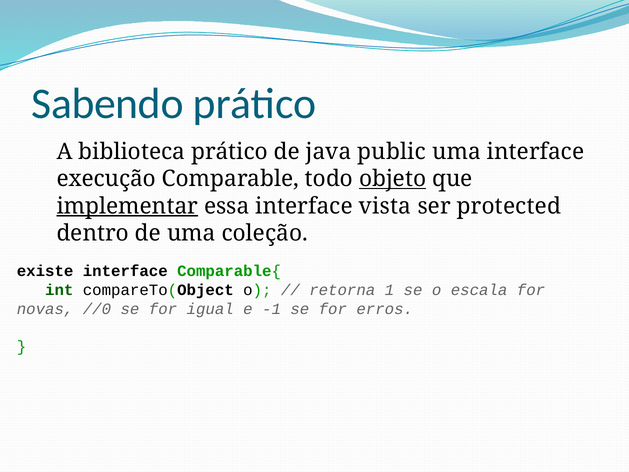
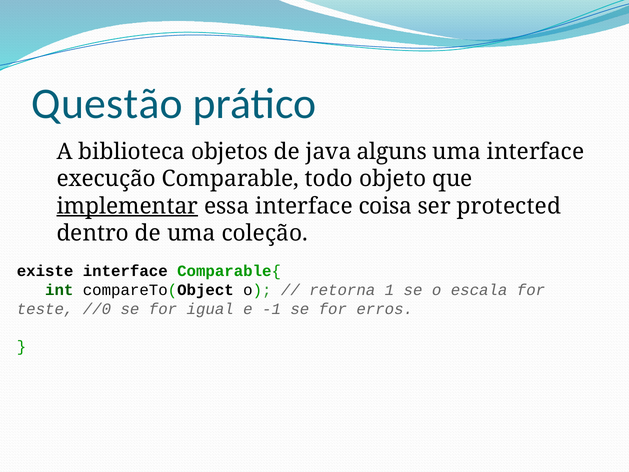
Sabendo: Sabendo -> Questão
biblioteca prático: prático -> objetos
public: public -> alguns
objeto underline: present -> none
vista: vista -> coisa
novas: novas -> teste
